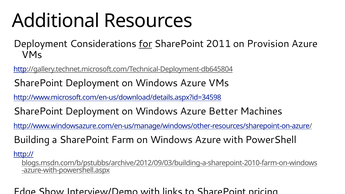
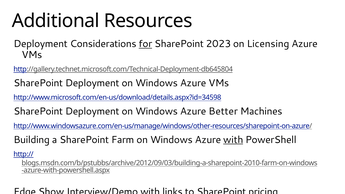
2011: 2011 -> 2023
Provision: Provision -> Licensing
with at (233, 140) underline: none -> present
